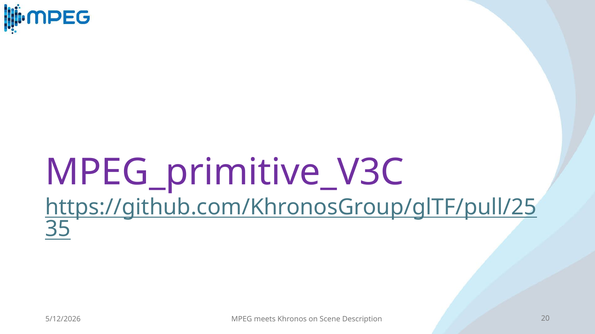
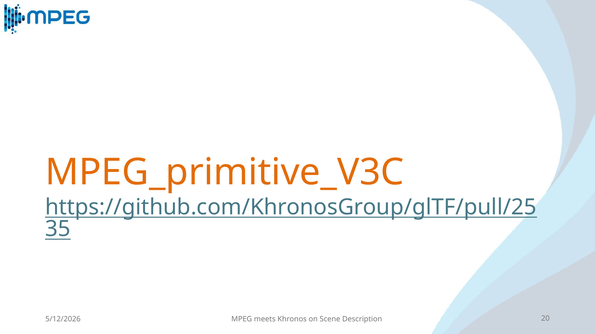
MPEG_primitive_V3C colour: purple -> orange
